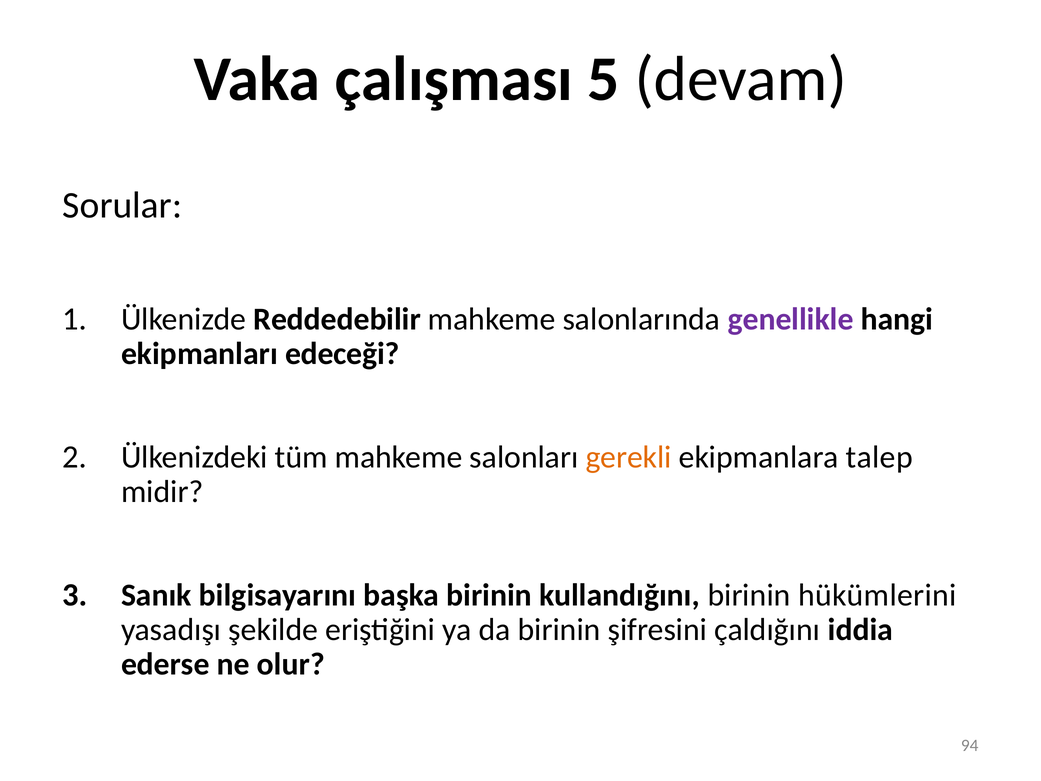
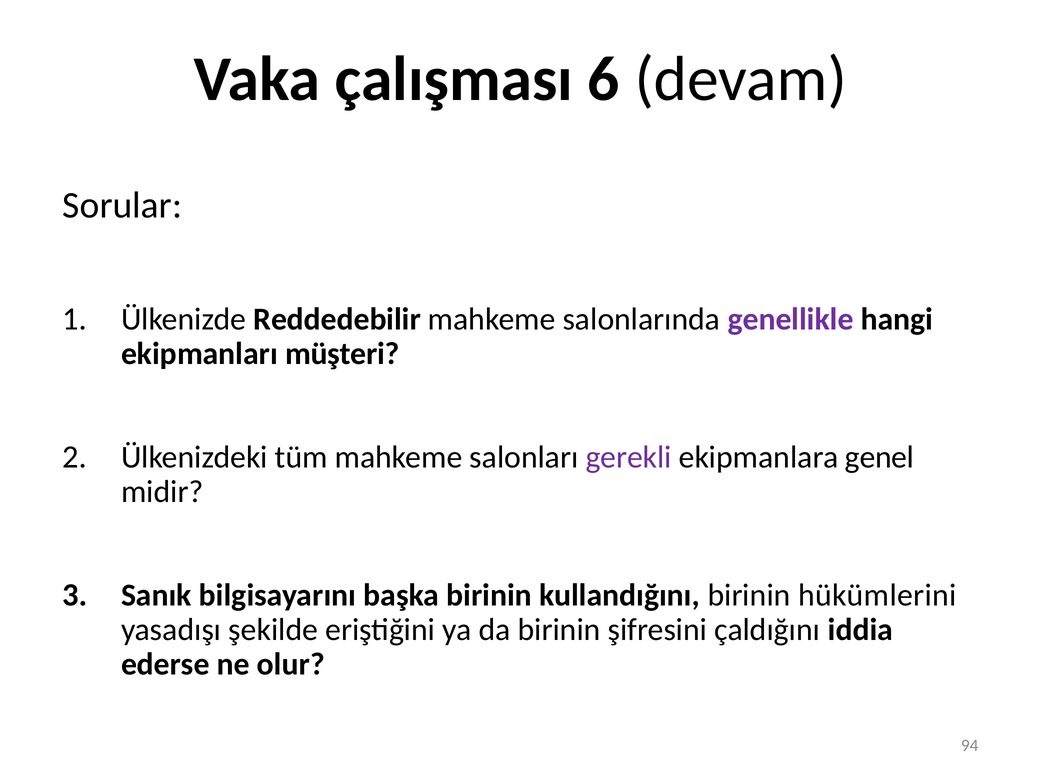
5: 5 -> 6
edeceği: edeceği -> müşteri
gerekli colour: orange -> purple
talep: talep -> genel
